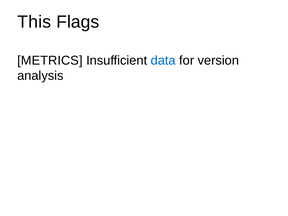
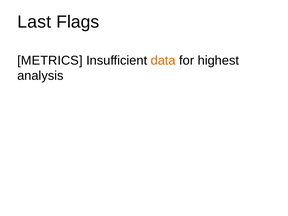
This: This -> Last
data colour: blue -> orange
version: version -> highest
